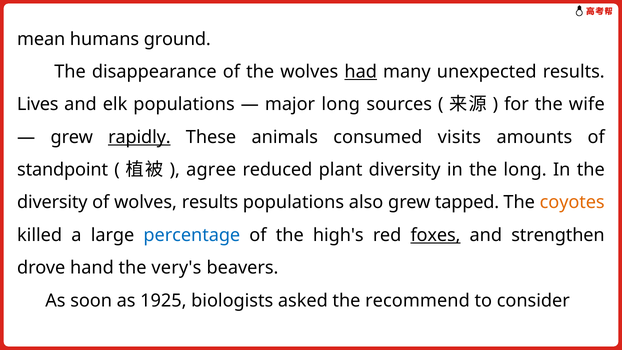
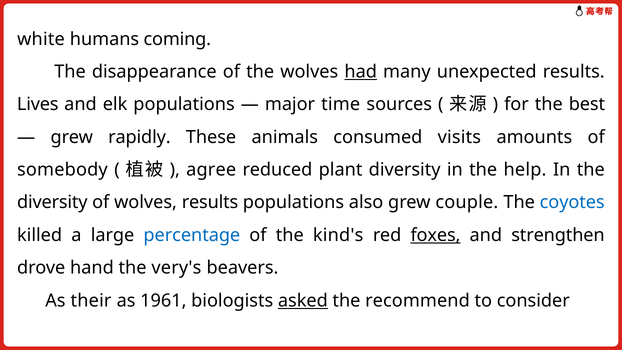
mean: mean -> white
ground: ground -> coming
major long: long -> time
wife: wife -> best
rapidly underline: present -> none
standpoint: standpoint -> somebody
the long: long -> help
tapped: tapped -> couple
coyotes colour: orange -> blue
high's: high's -> kind's
soon: soon -> their
1925: 1925 -> 1961
asked underline: none -> present
